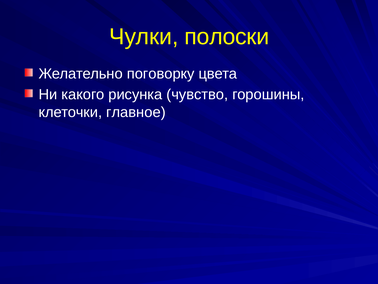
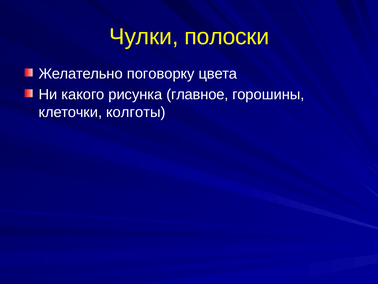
чувство: чувство -> главное
главное: главное -> колготы
